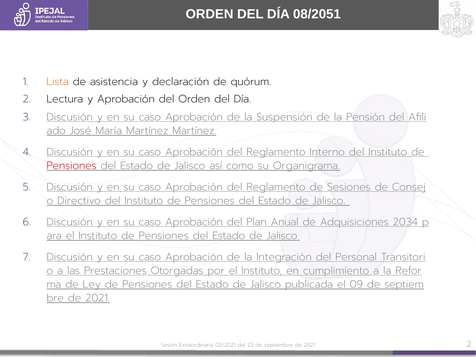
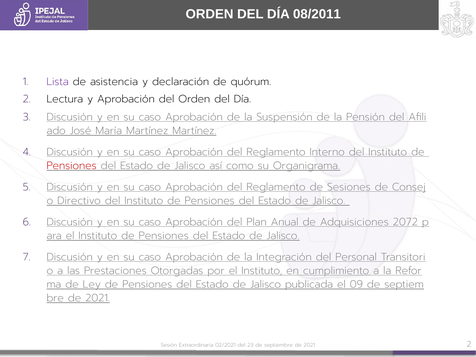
08/2051: 08/2051 -> 08/2011
Lista colour: orange -> purple
2034: 2034 -> 2072
